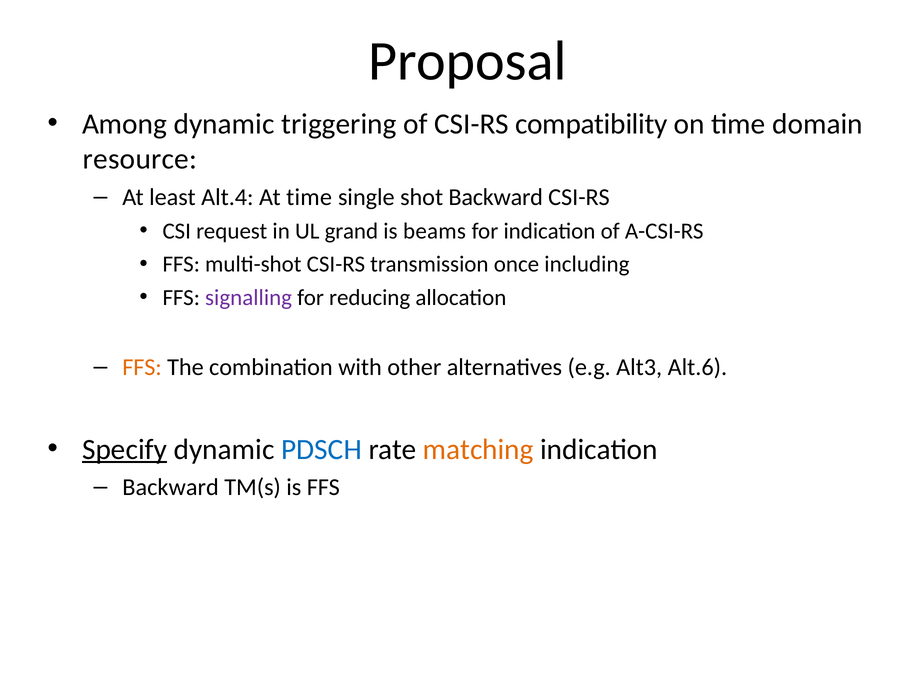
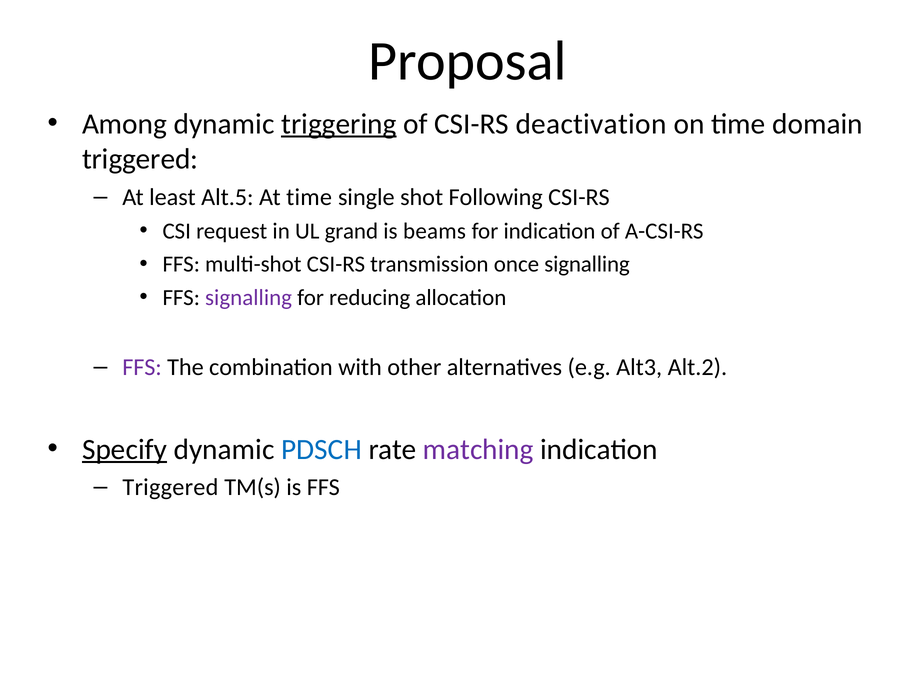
triggering underline: none -> present
compatibility: compatibility -> deactivation
resource at (140, 159): resource -> triggered
Alt.4: Alt.4 -> Alt.5
shot Backward: Backward -> Following
once including: including -> signalling
FFS at (142, 367) colour: orange -> purple
Alt.6: Alt.6 -> Alt.2
matching colour: orange -> purple
Backward at (171, 487): Backward -> Triggered
